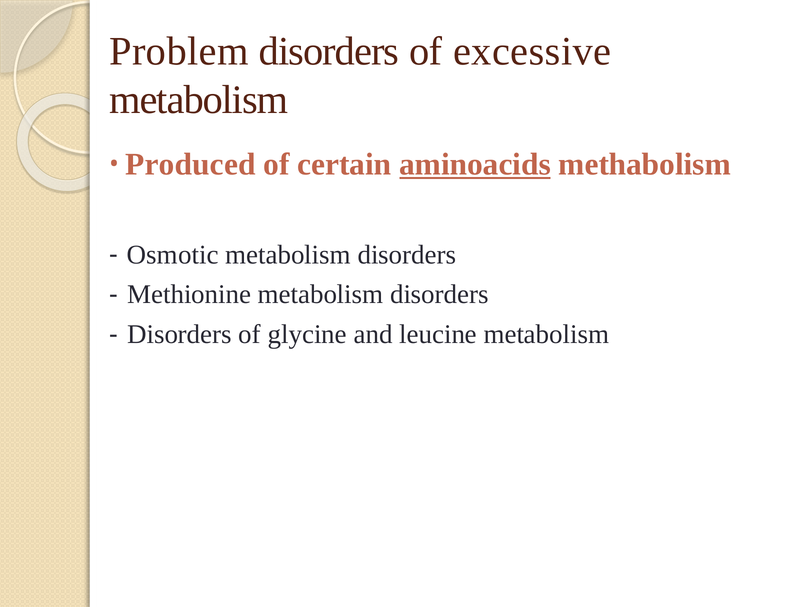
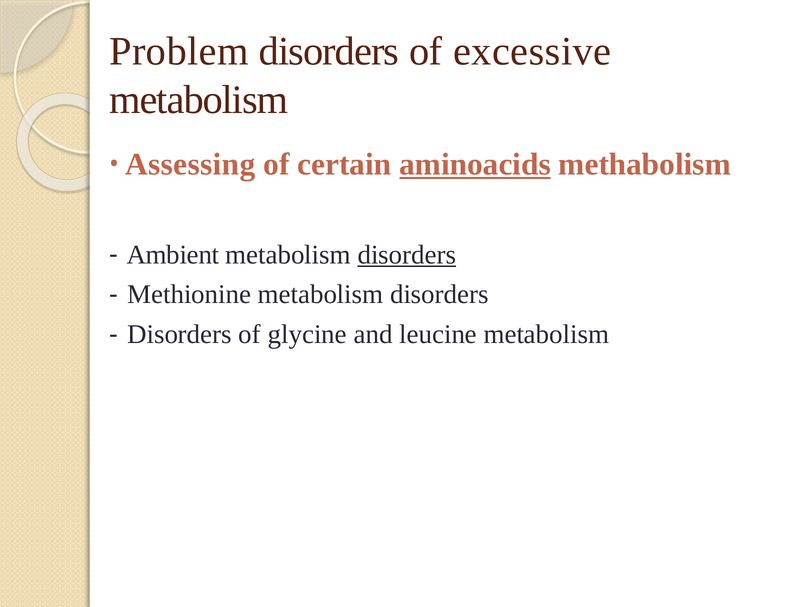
Produced: Produced -> Assessing
Osmotic: Osmotic -> Ambient
disorders at (407, 255) underline: none -> present
